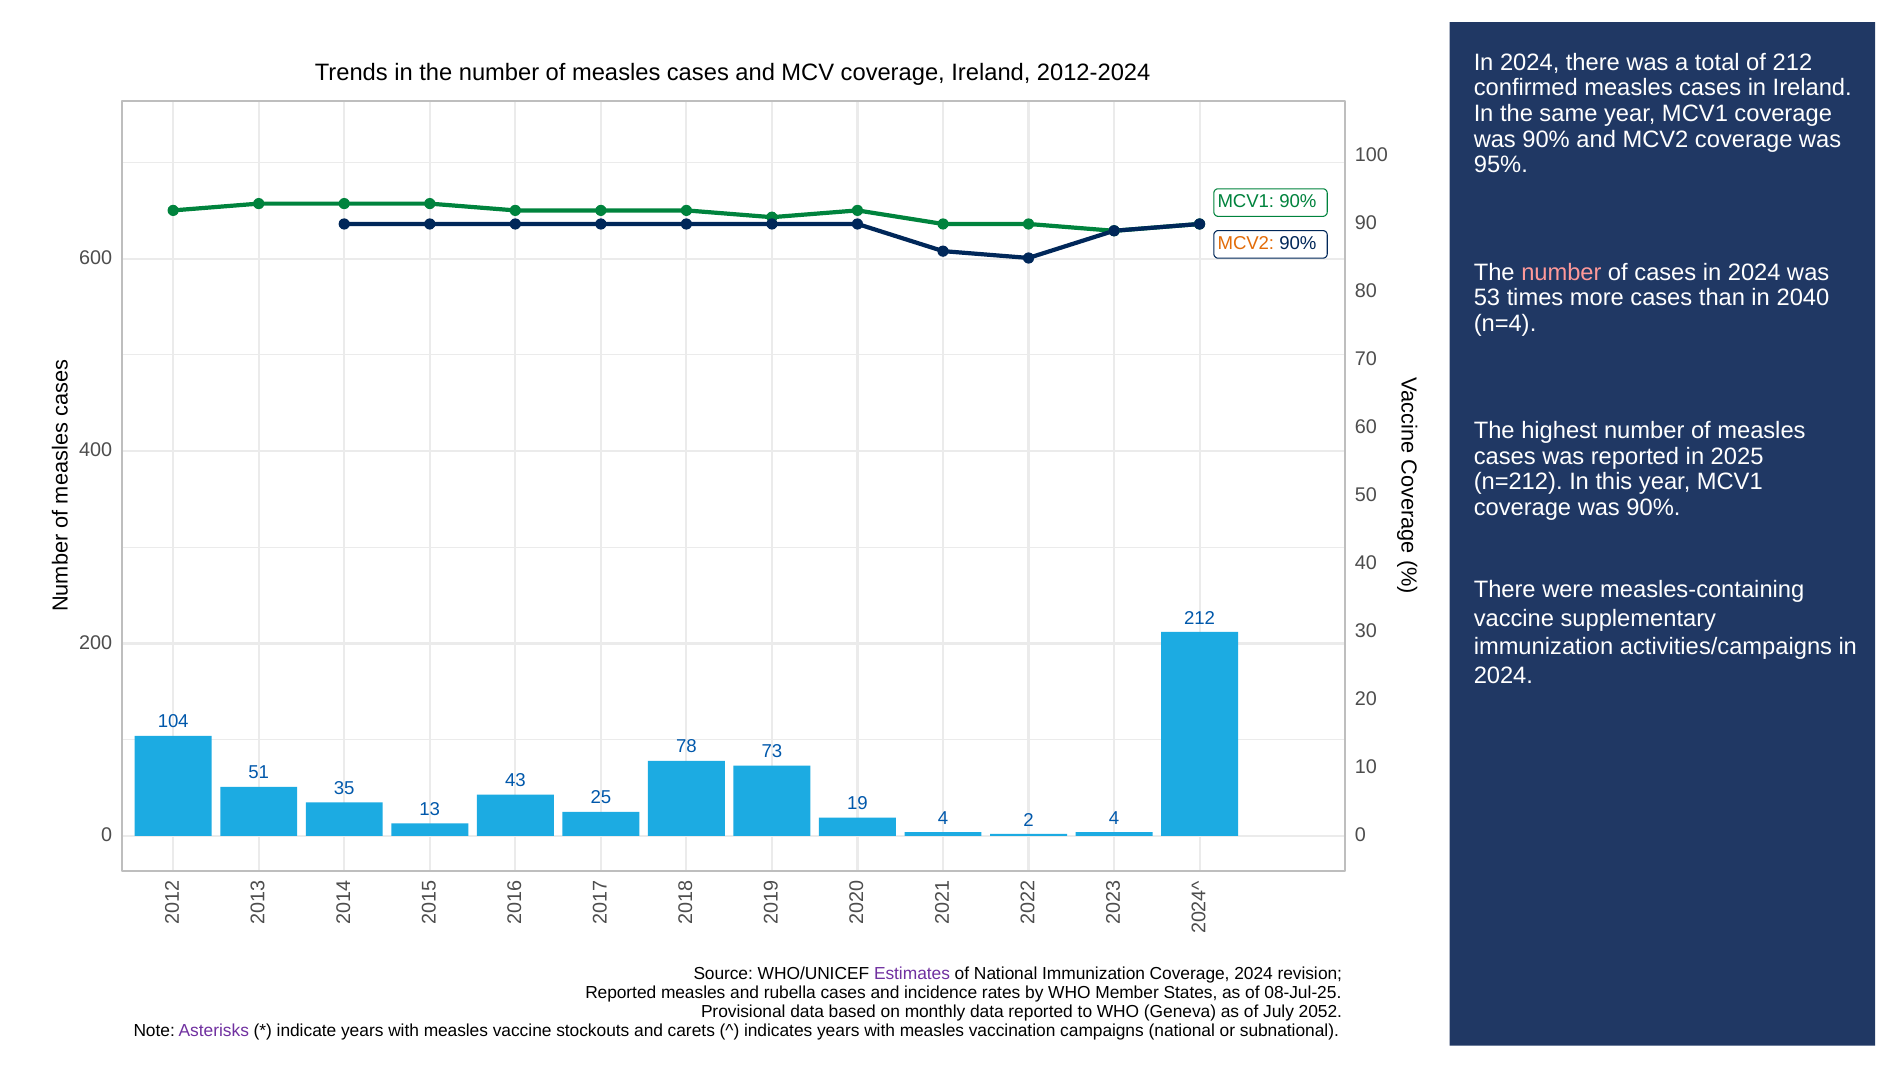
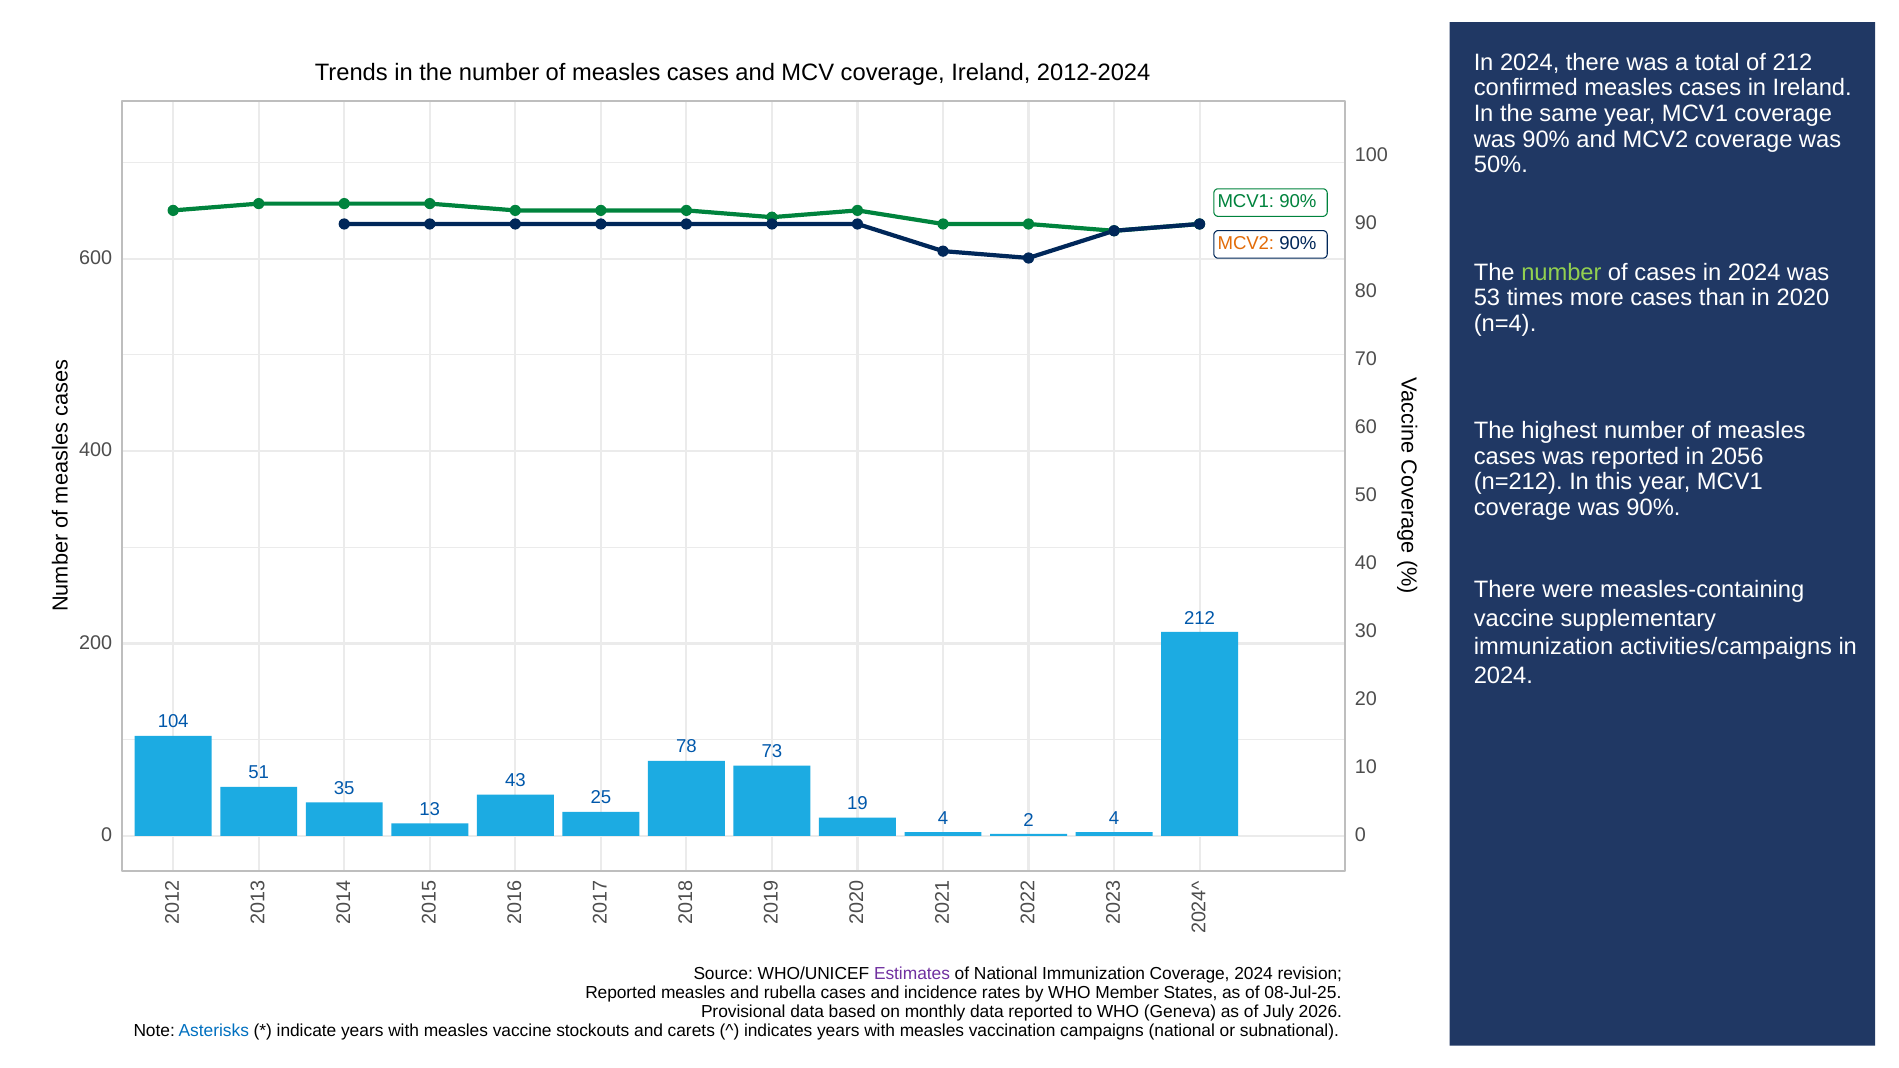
95%: 95% -> 50%
number at (1561, 272) colour: pink -> light green
2040: 2040 -> 2020
2025: 2025 -> 2056
2052: 2052 -> 2026
Asterisks colour: purple -> blue
